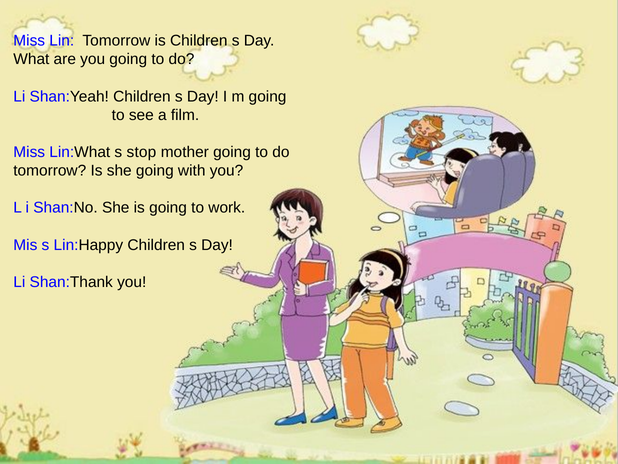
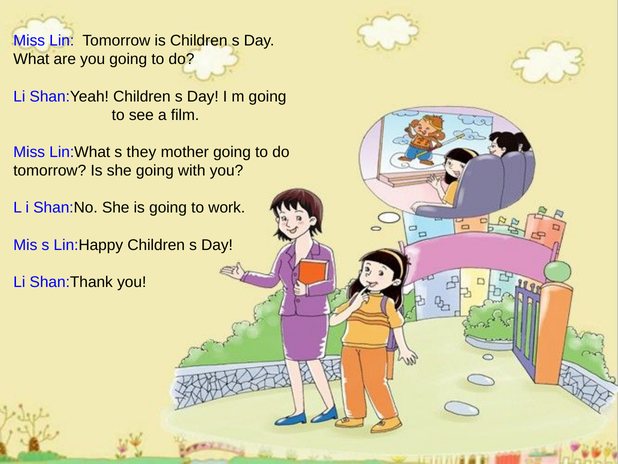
stop: stop -> they
